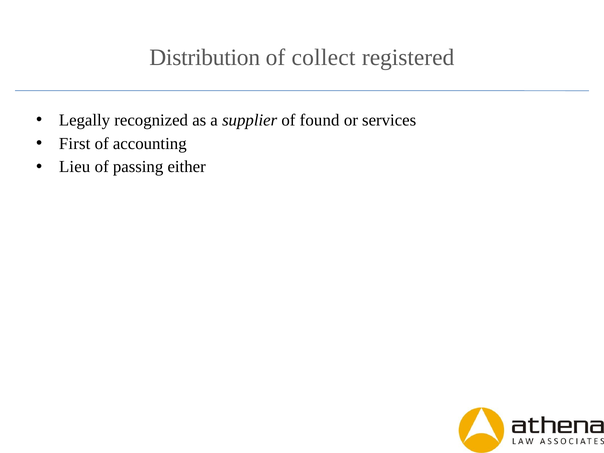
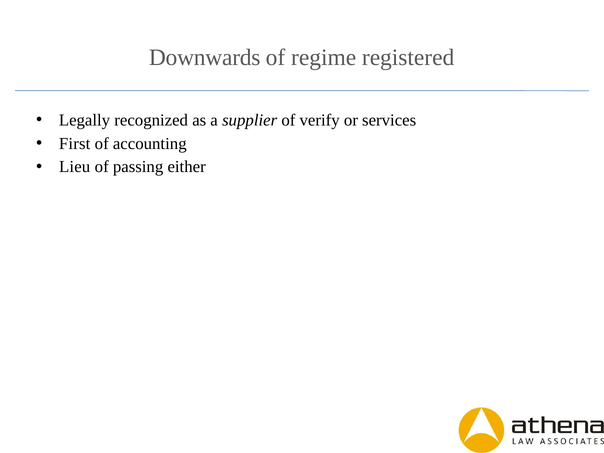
Distribution: Distribution -> Downwards
collect: collect -> regime
found: found -> verify
